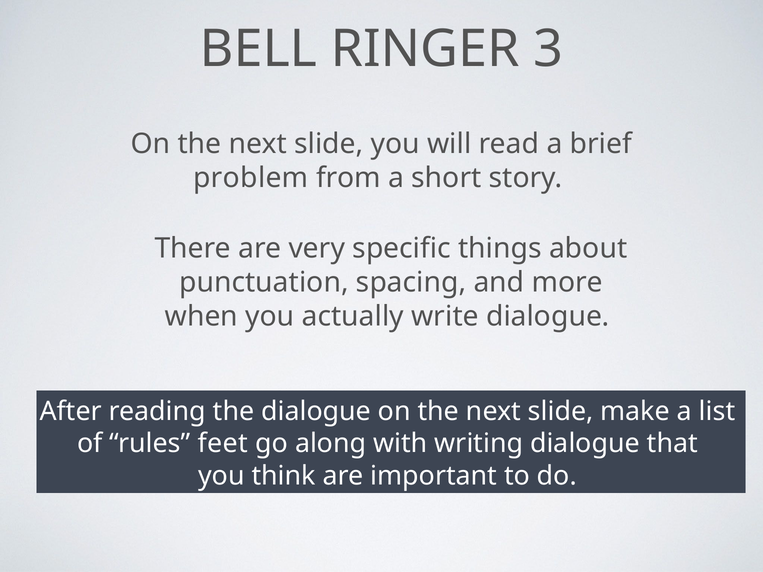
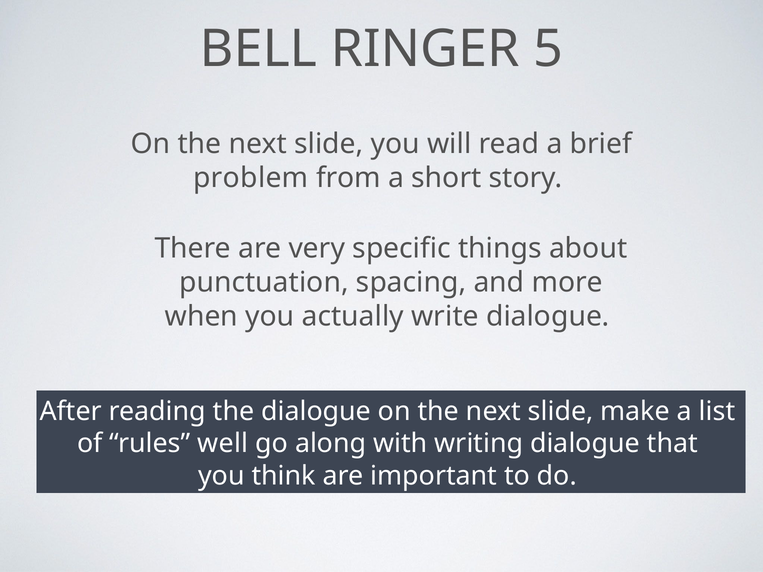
3: 3 -> 5
feet: feet -> well
